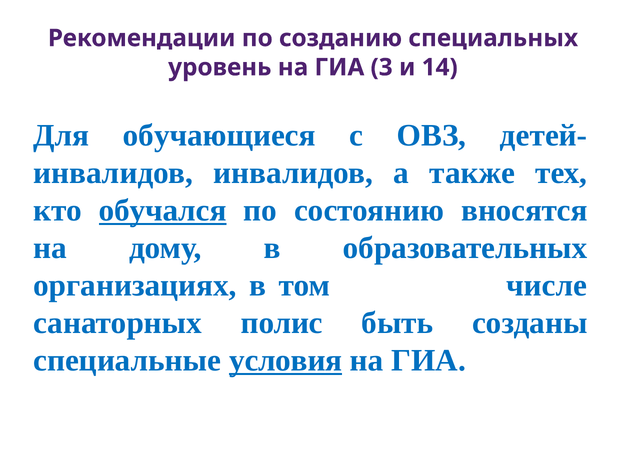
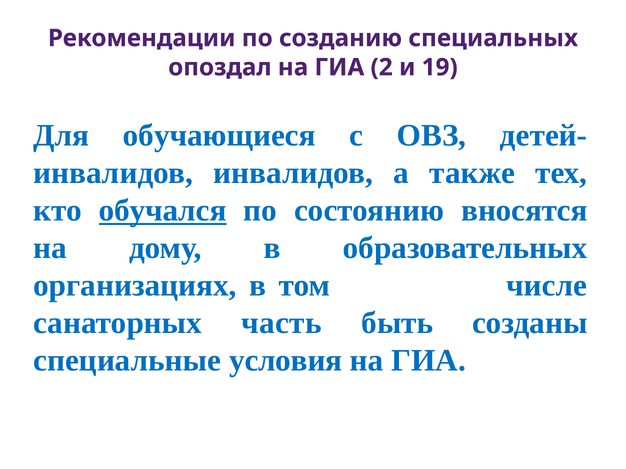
уровень: уровень -> опоздал
3: 3 -> 2
14: 14 -> 19
полис: полис -> часть
условия underline: present -> none
